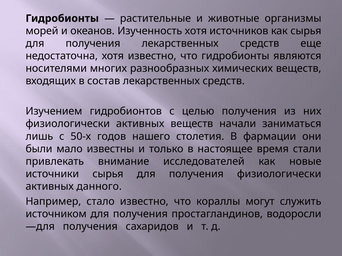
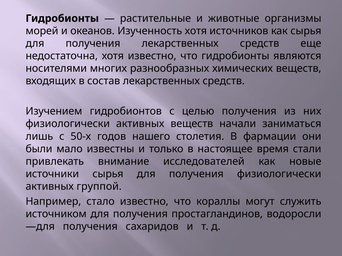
данного: данного -> группой
